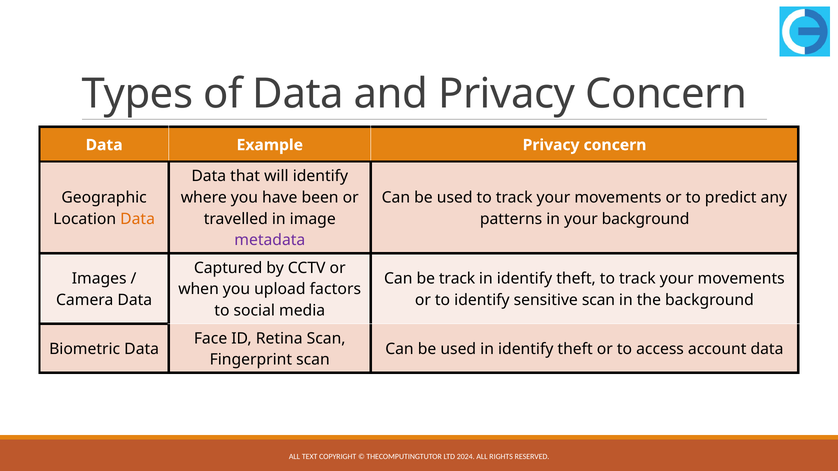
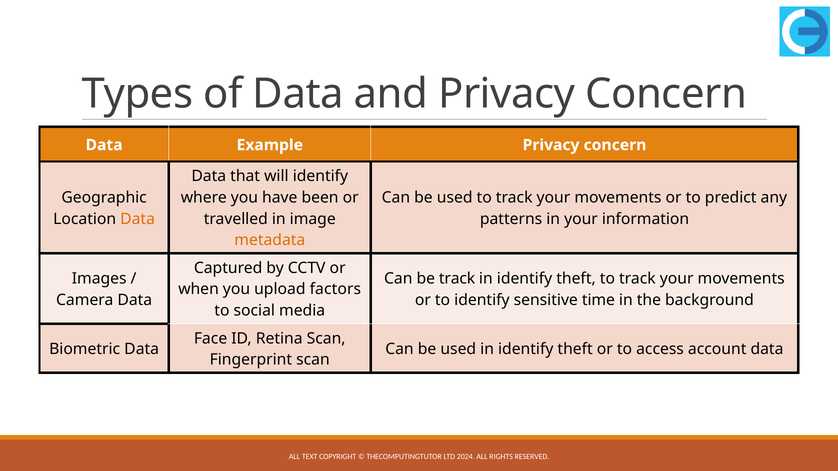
your background: background -> information
metadata colour: purple -> orange
sensitive scan: scan -> time
